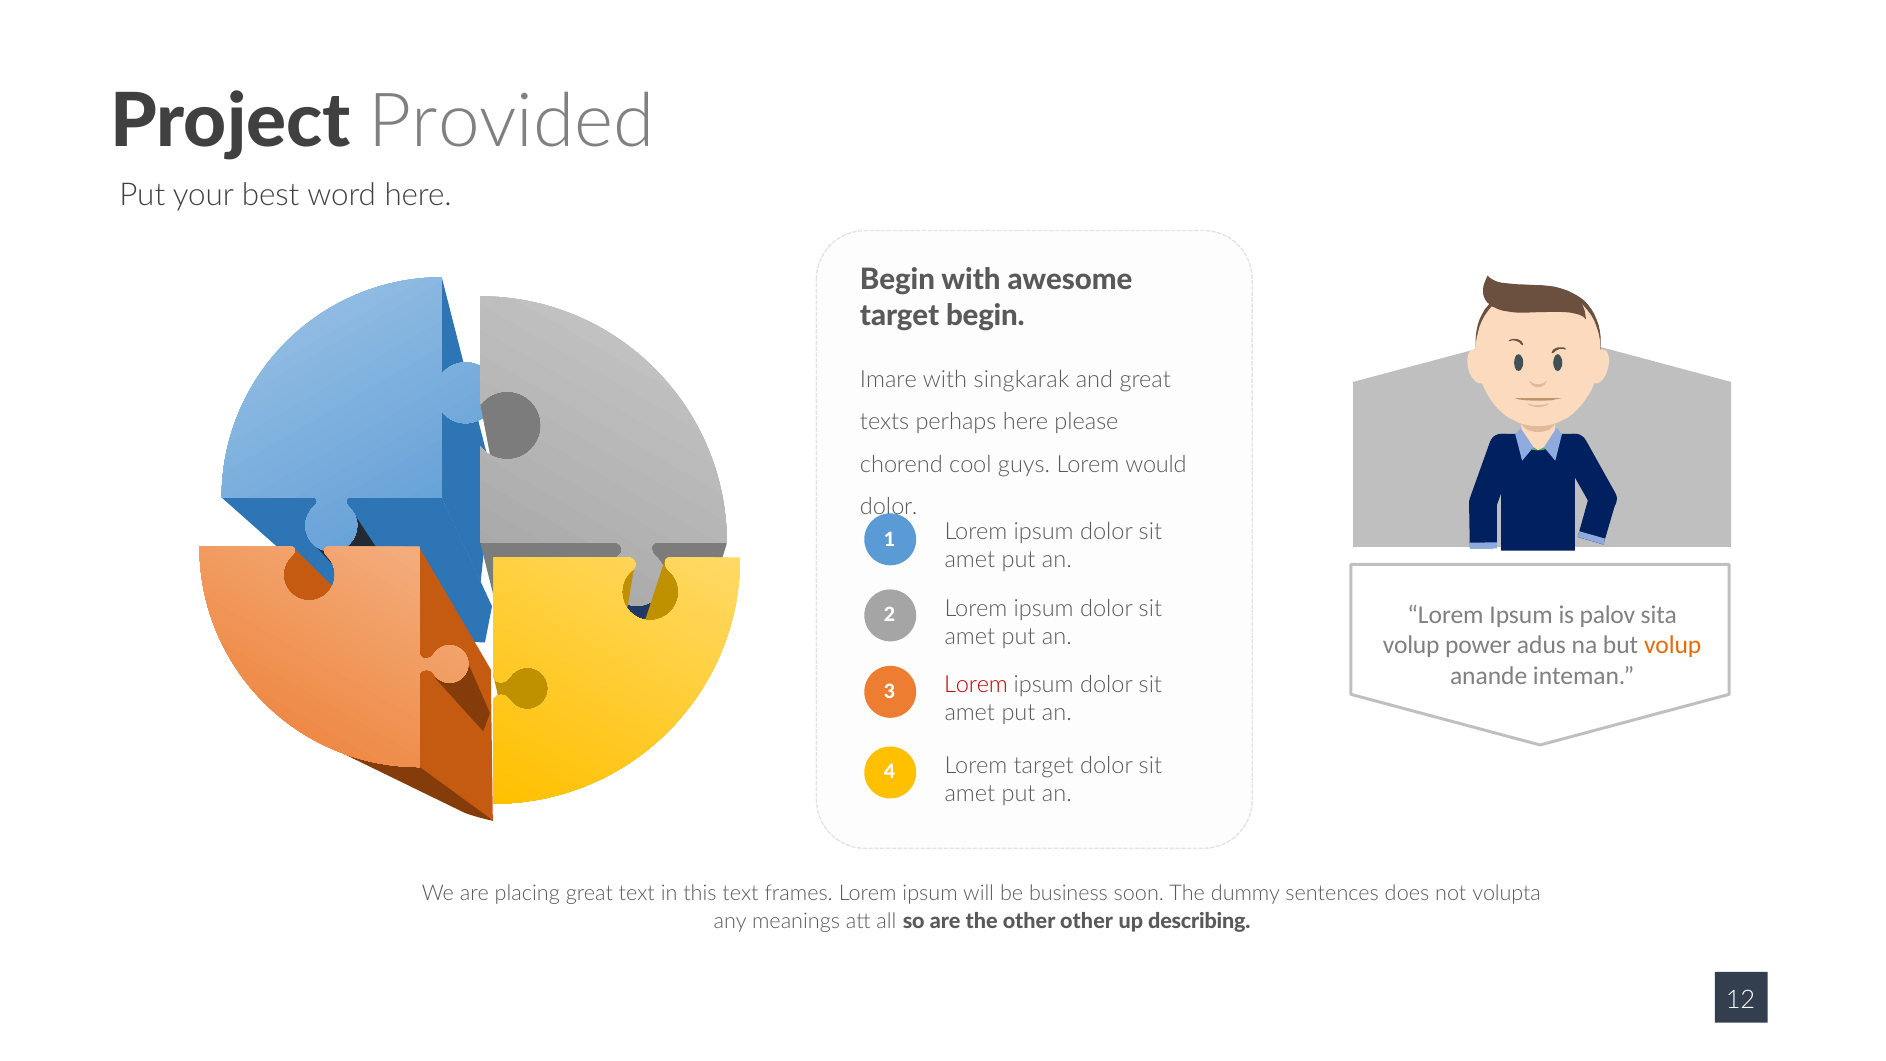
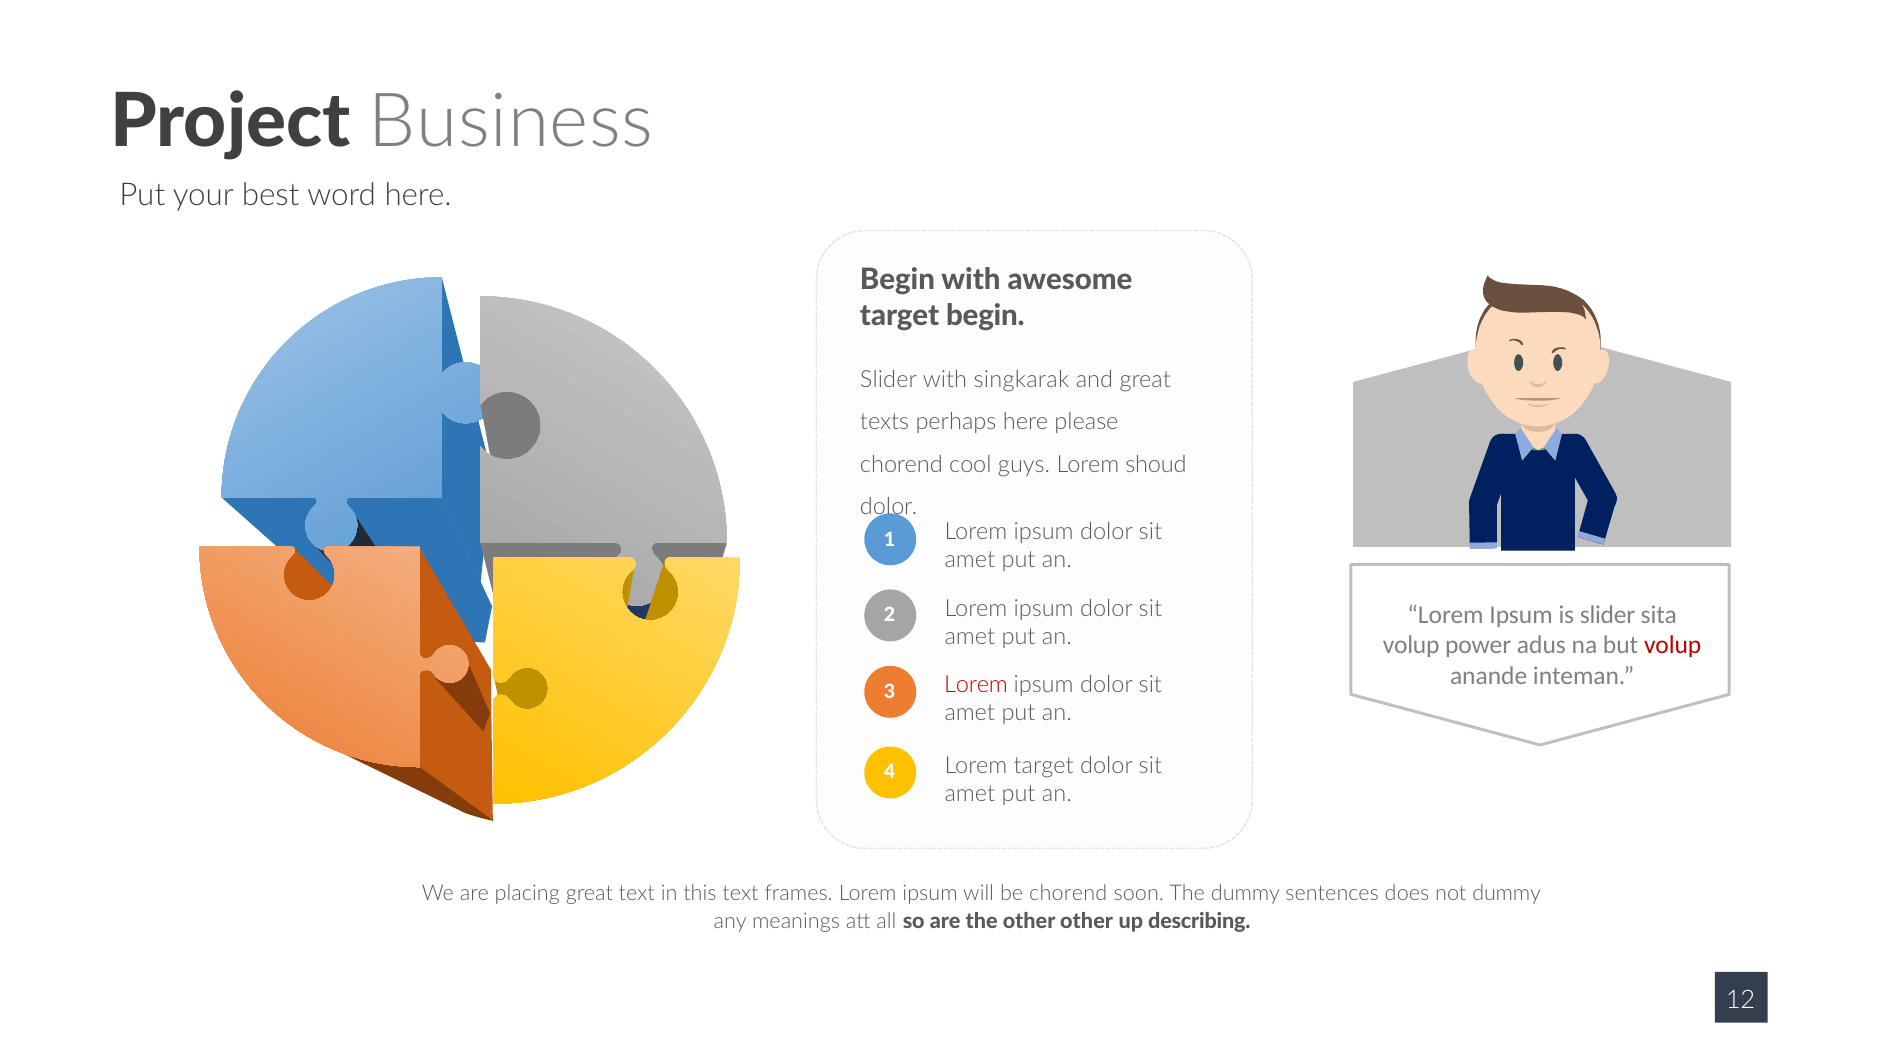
Provided: Provided -> Business
Imare at (889, 380): Imare -> Slider
would: would -> shoud
is palov: palov -> slider
volup at (1673, 645) colour: orange -> red
be business: business -> chorend
not volupta: volupta -> dummy
